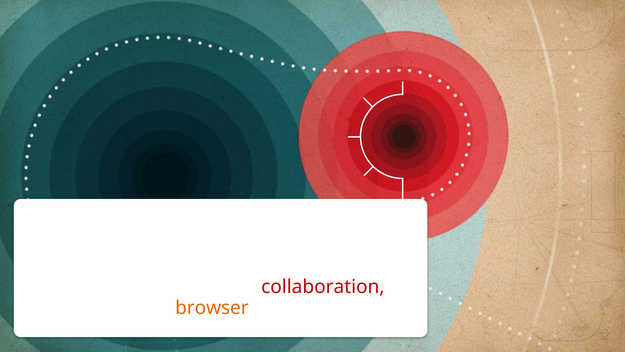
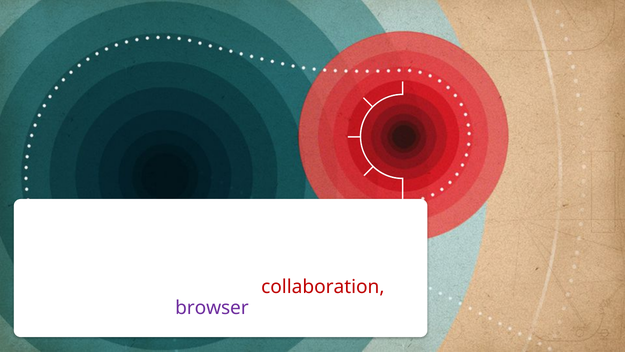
browser colour: orange -> purple
